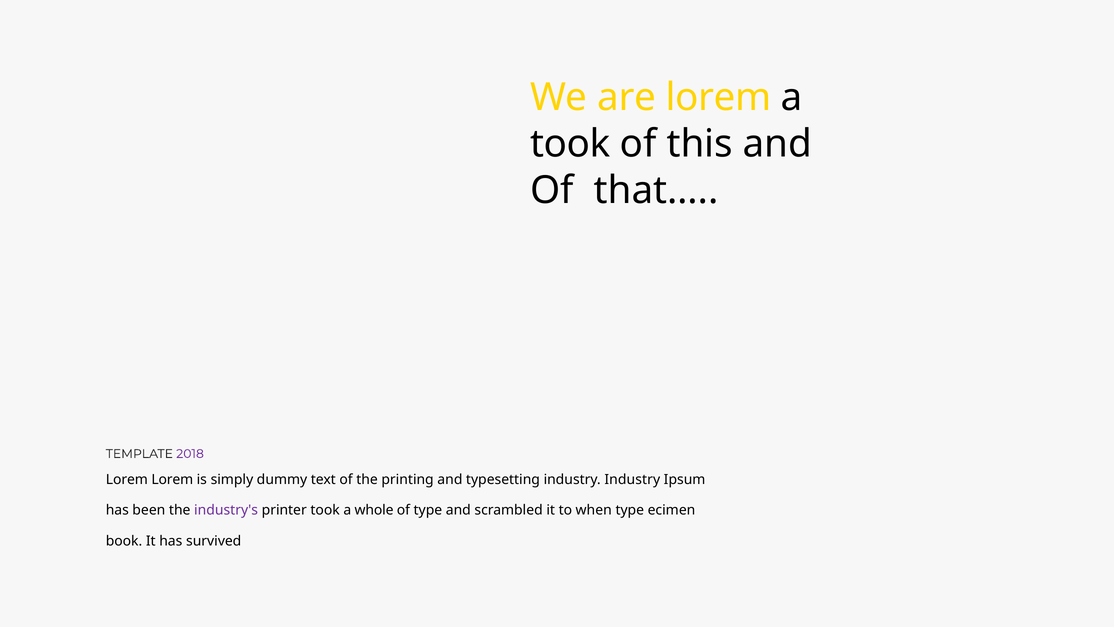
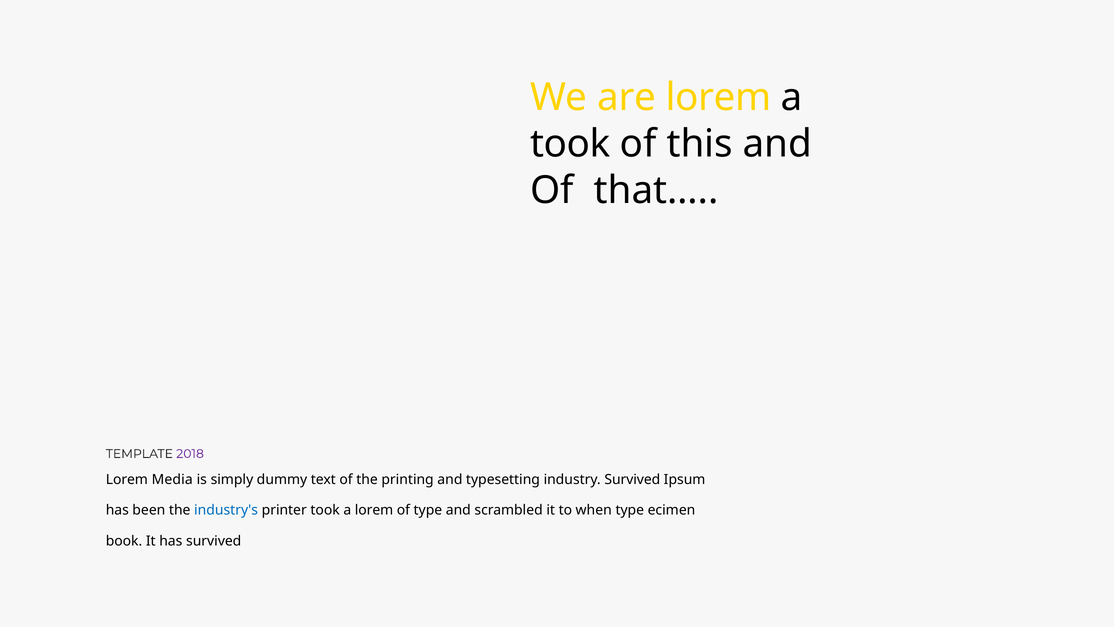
Lorem Lorem: Lorem -> Media
industry Industry: Industry -> Survived
industry's colour: purple -> blue
a whole: whole -> lorem
